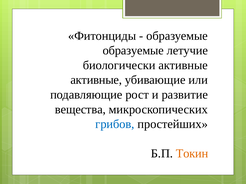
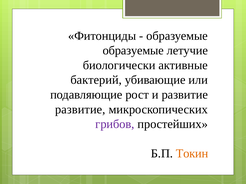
активные at (96, 80): активные -> бактерий
вещества at (80, 110): вещества -> развитие
грибов colour: blue -> purple
